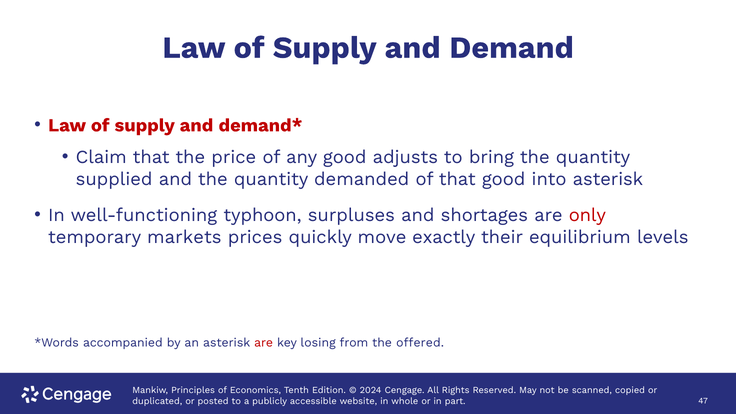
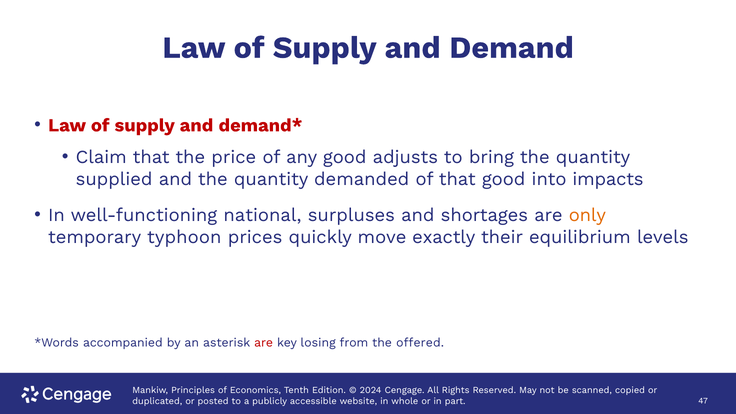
into asterisk: asterisk -> impacts
typhoon: typhoon -> national
only colour: red -> orange
markets: markets -> typhoon
